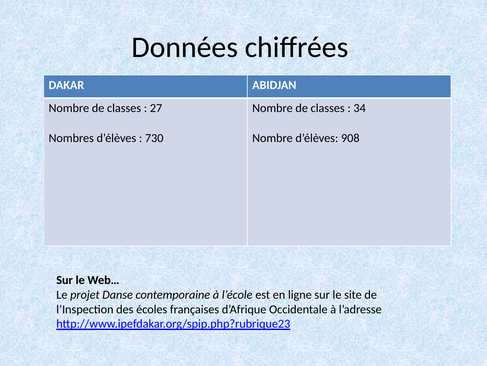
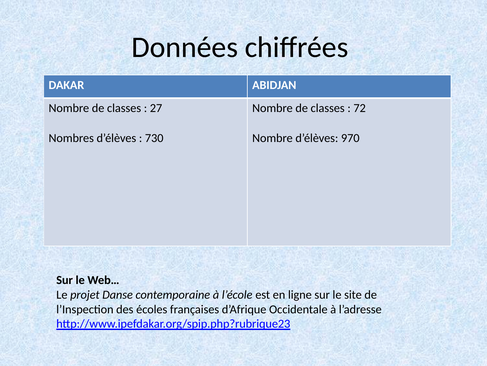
34: 34 -> 72
908: 908 -> 970
